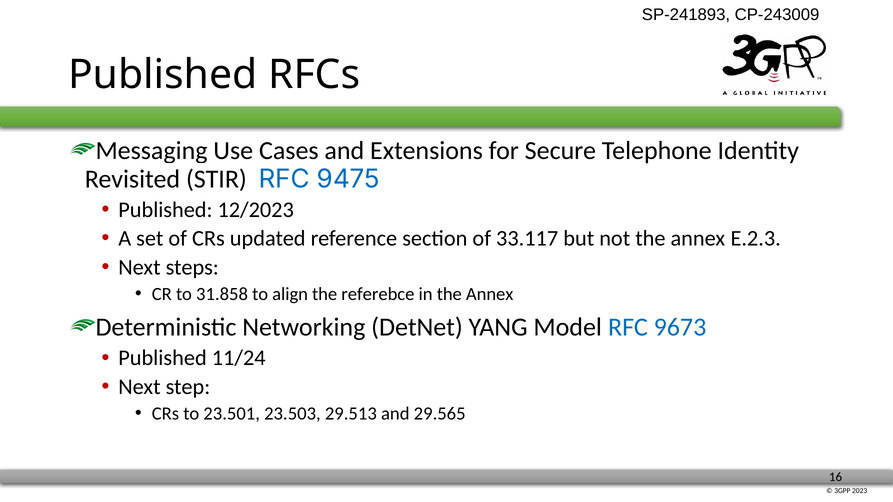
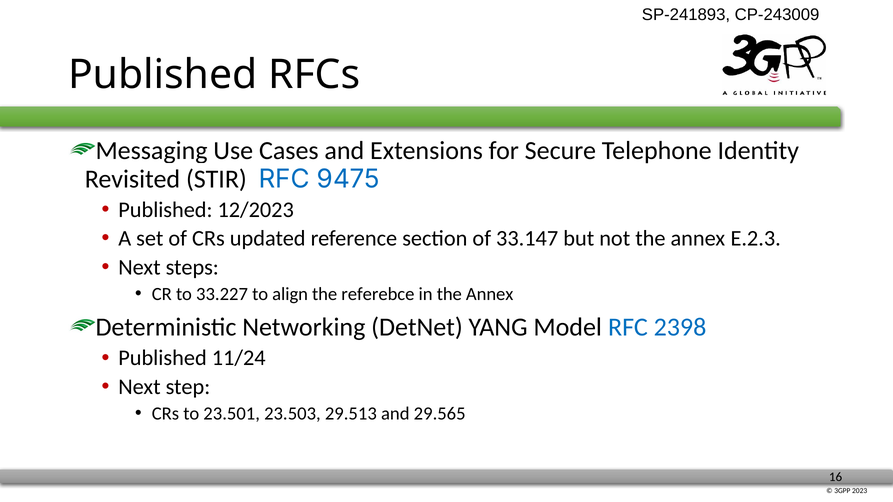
33.117: 33.117 -> 33.147
31.858: 31.858 -> 33.227
9673: 9673 -> 2398
